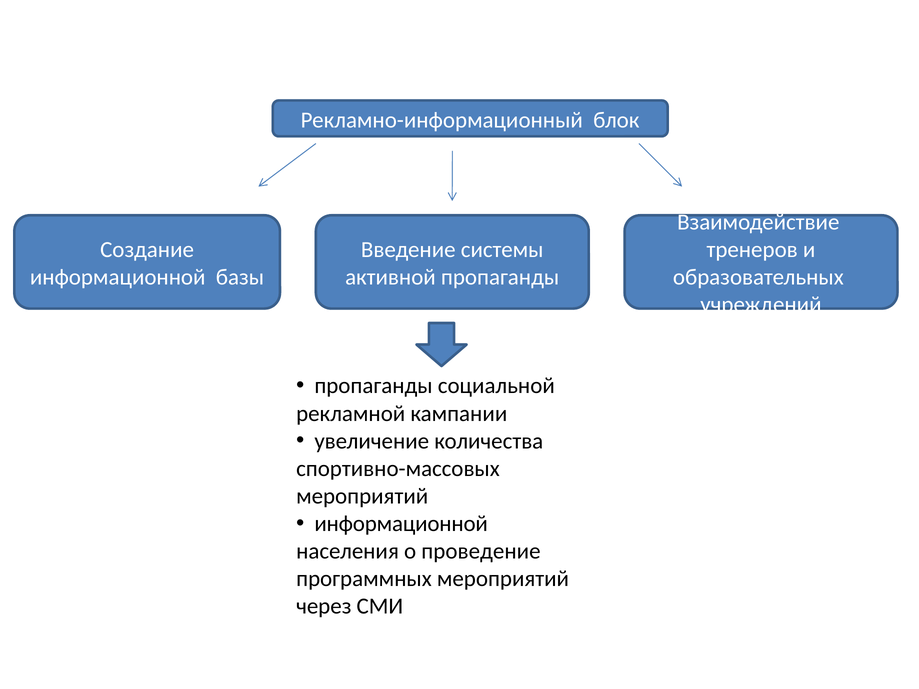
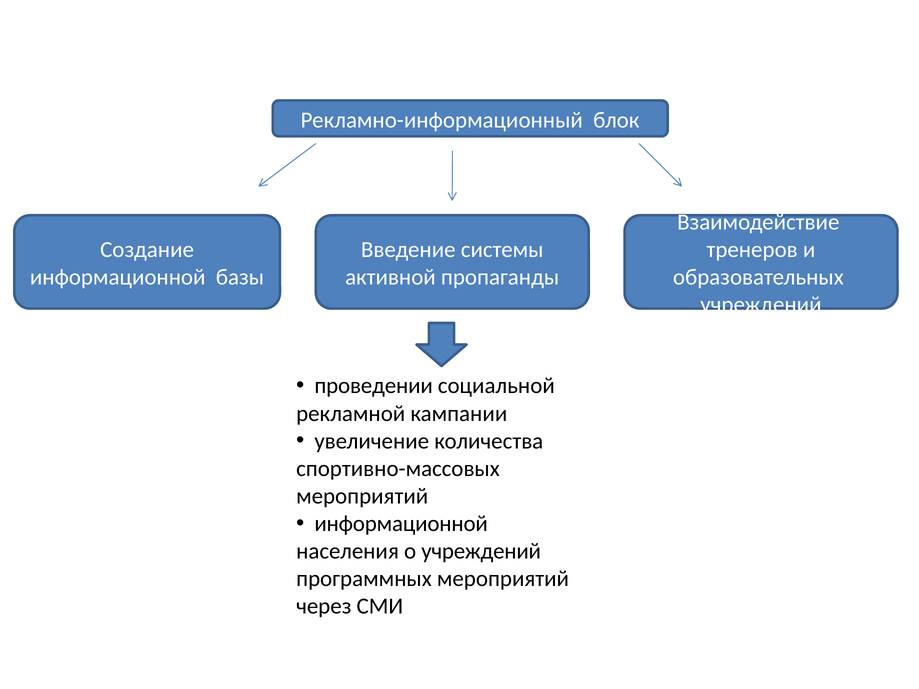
пропаганды at (374, 386): пропаганды -> проведении
о проведение: проведение -> учреждений
